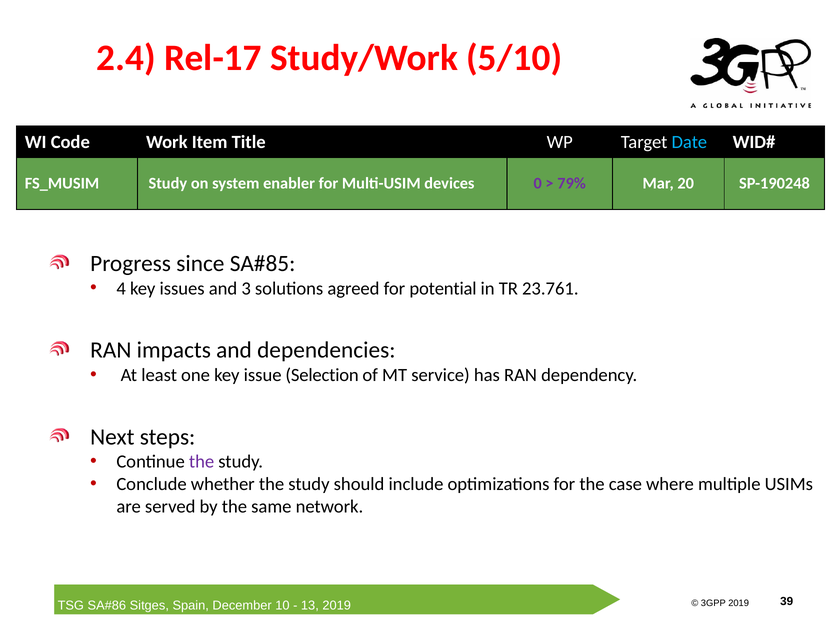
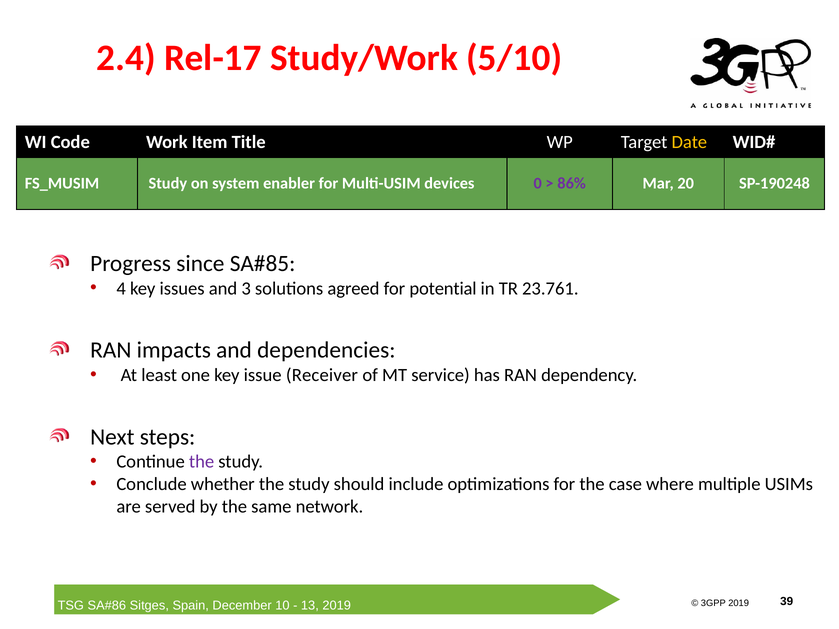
Date colour: light blue -> yellow
79%: 79% -> 86%
Selection: Selection -> Receiver
